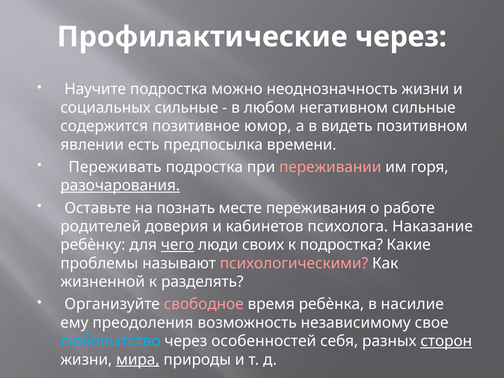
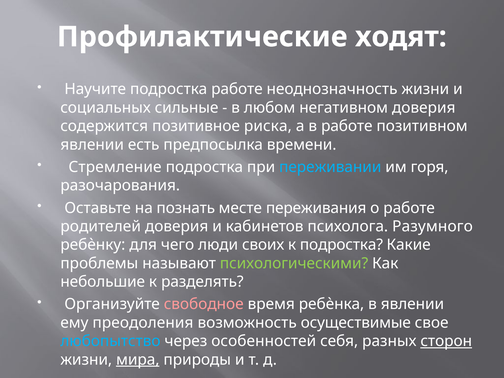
Профилактические через: через -> ходят
подростка можно: можно -> работе
негативном сильные: сильные -> доверия
юмор: юмор -> риска
в видеть: видеть -> работе
Переживать: Переживать -> Стремление
переживании colour: pink -> light blue
разочарования underline: present -> none
Наказание: Наказание -> Разумного
чего underline: present -> none
психологическими colour: pink -> light green
жизненной: жизненной -> небольшие
в насилие: насилие -> явлении
независимому: независимому -> осуществимые
